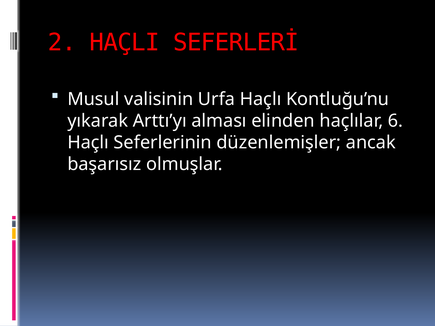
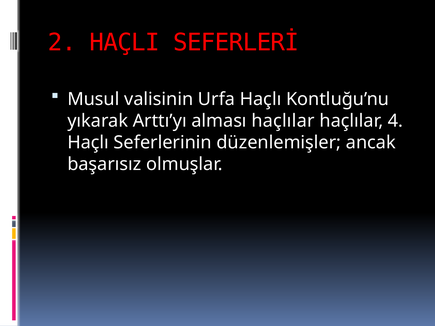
alması elinden: elinden -> haçlılar
6: 6 -> 4
